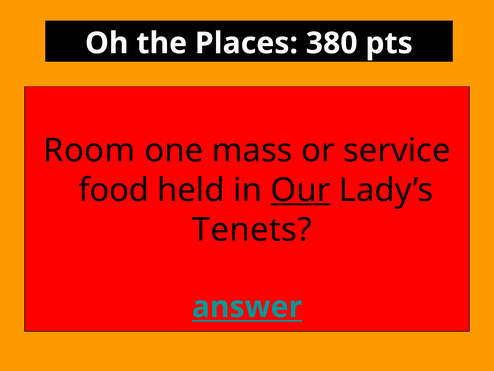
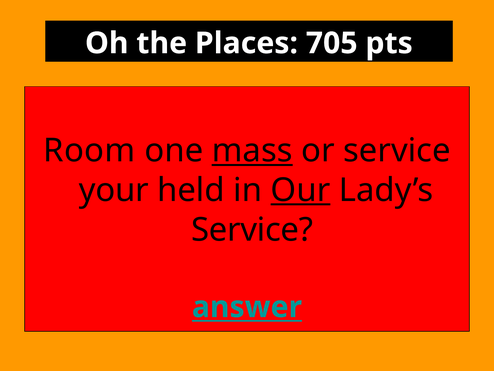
380: 380 -> 705
mass underline: none -> present
food: food -> your
Tenets at (252, 230): Tenets -> Service
